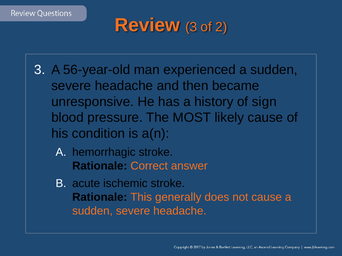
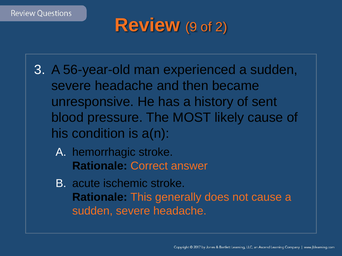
Review 3: 3 -> 9
sign: sign -> sent
